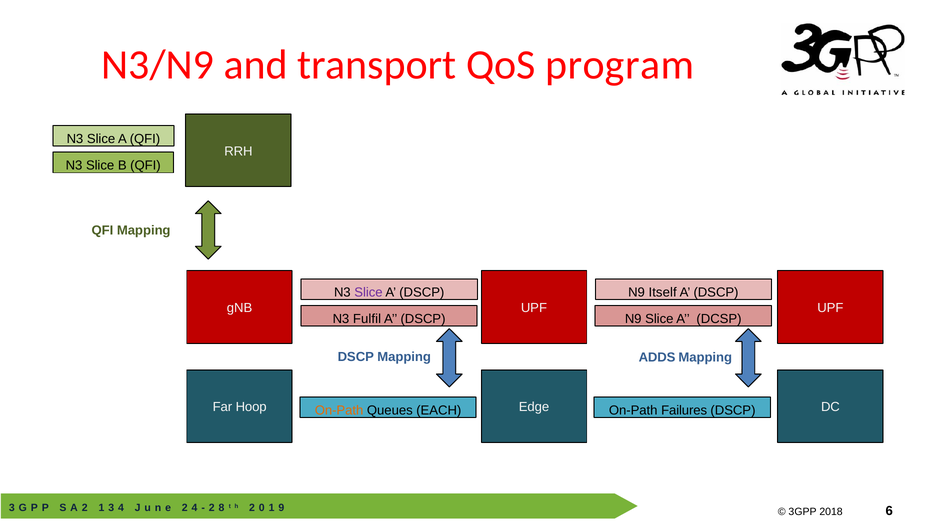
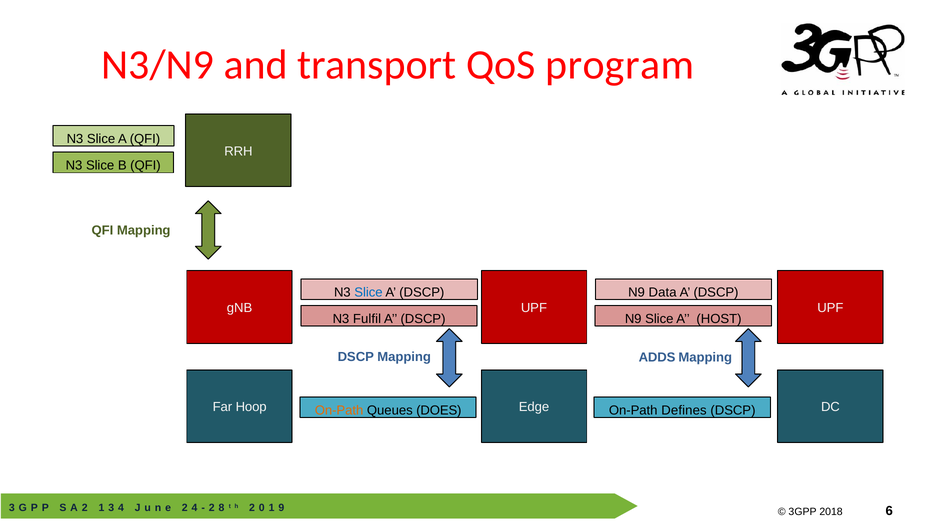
Slice at (368, 292) colour: purple -> blue
Itself: Itself -> Data
DCSP: DCSP -> HOST
EACH: EACH -> DOES
Failures: Failures -> Defines
